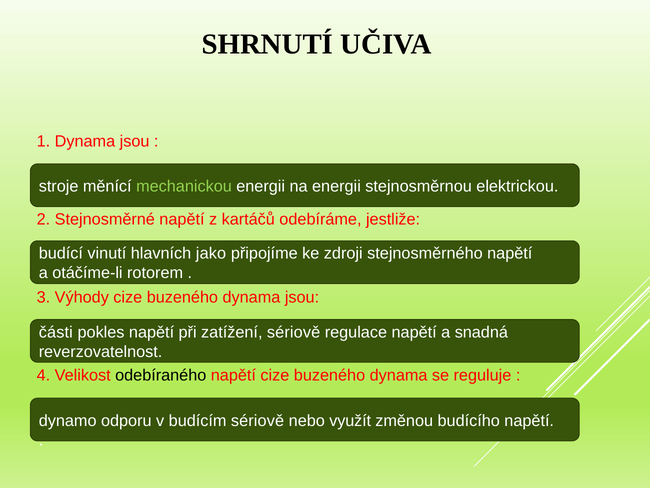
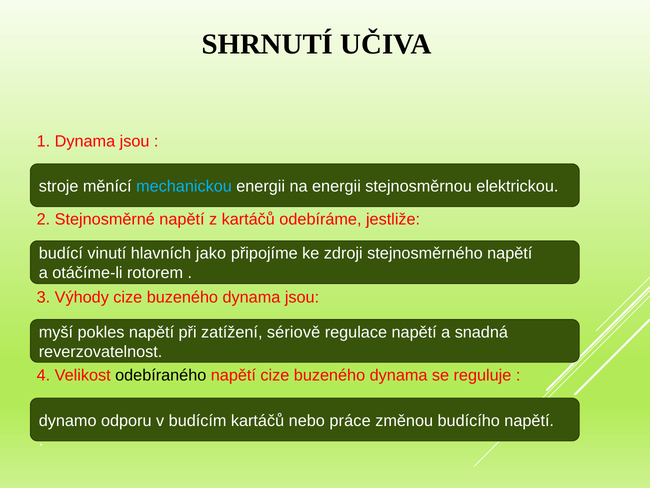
mechanickou colour: light green -> light blue
části: části -> myší
budícím sériově: sériově -> kartáčů
využít: využít -> práce
